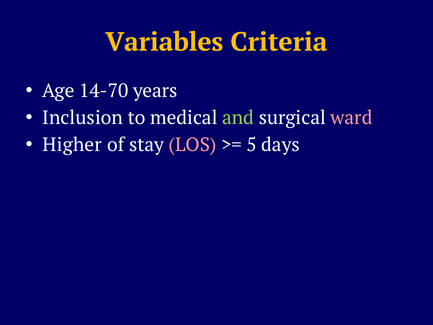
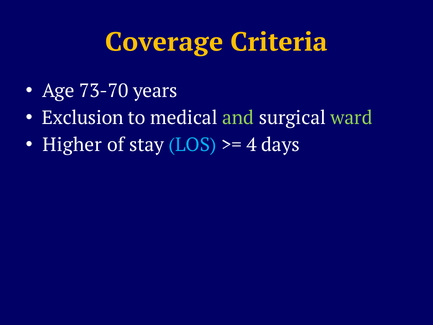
Variables: Variables -> Coverage
14-70: 14-70 -> 73-70
Inclusion: Inclusion -> Exclusion
ward colour: pink -> light green
LOS colour: pink -> light blue
5: 5 -> 4
